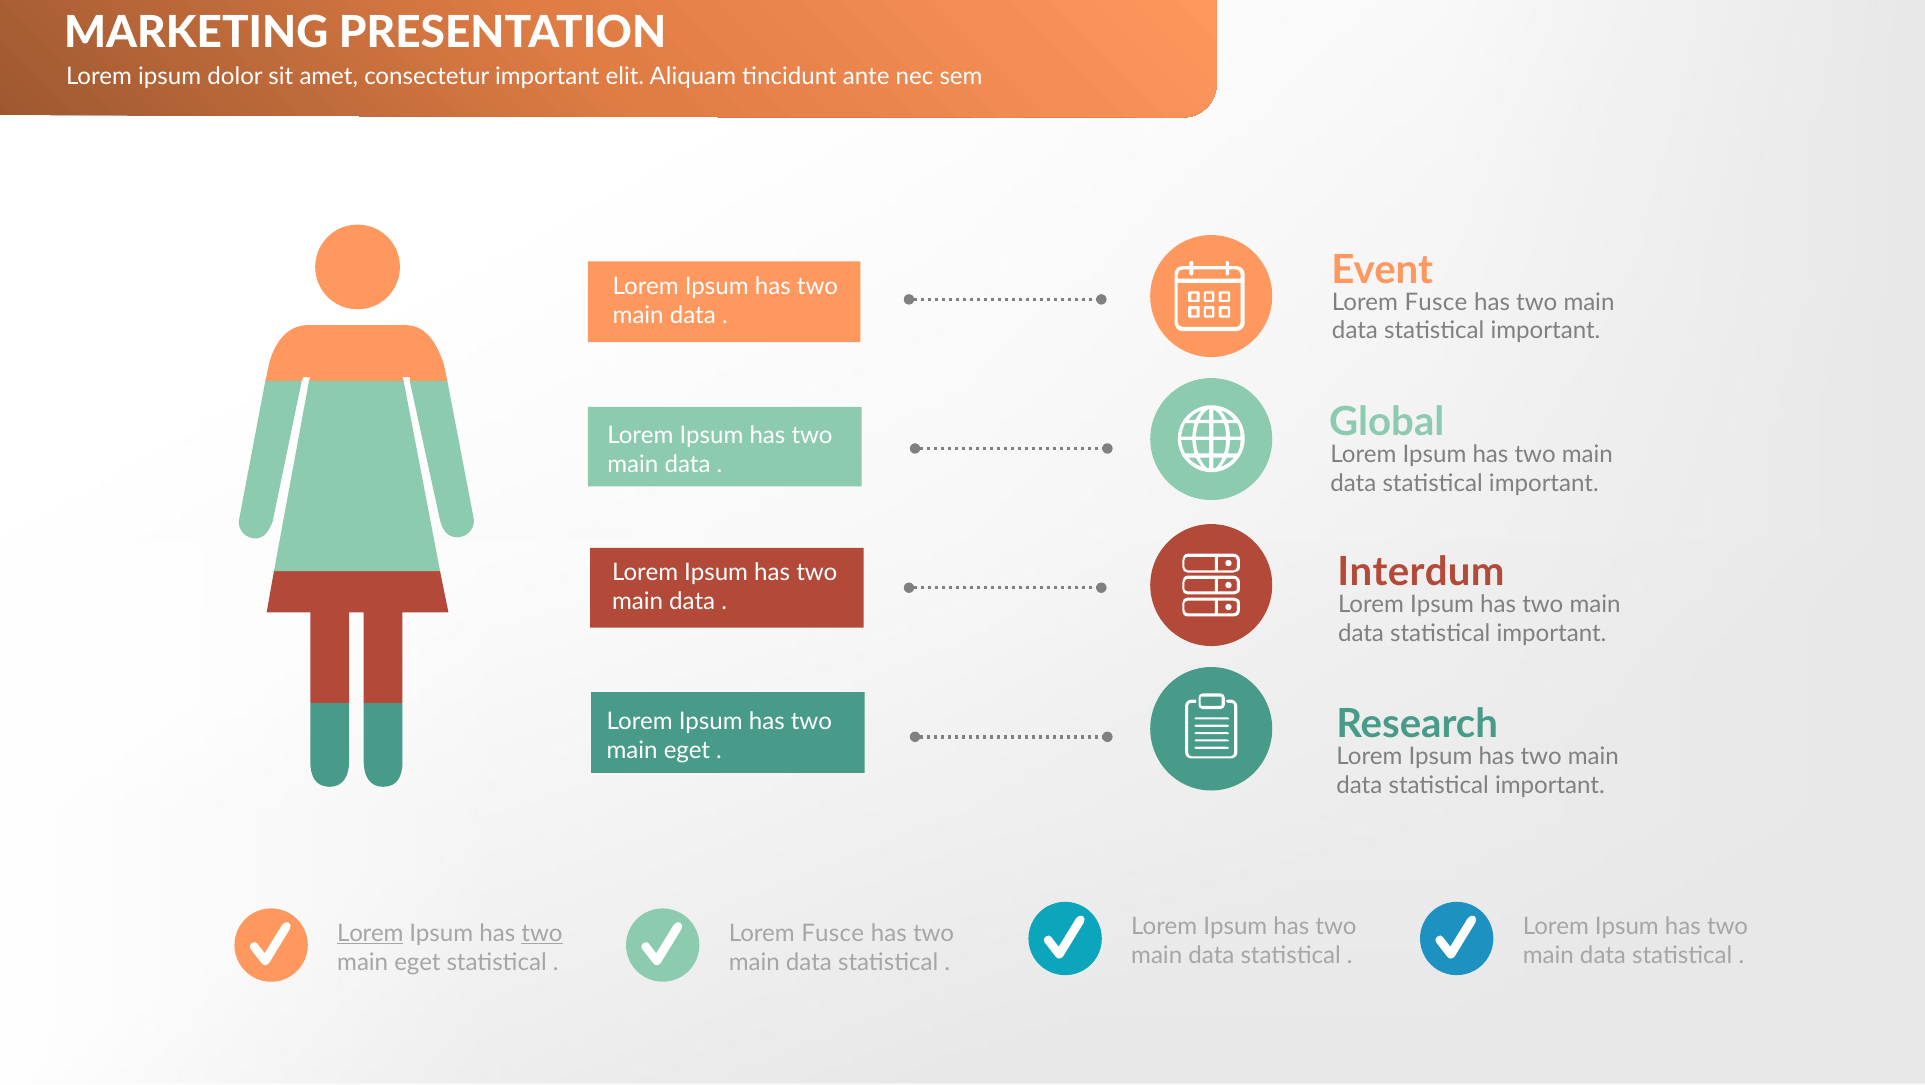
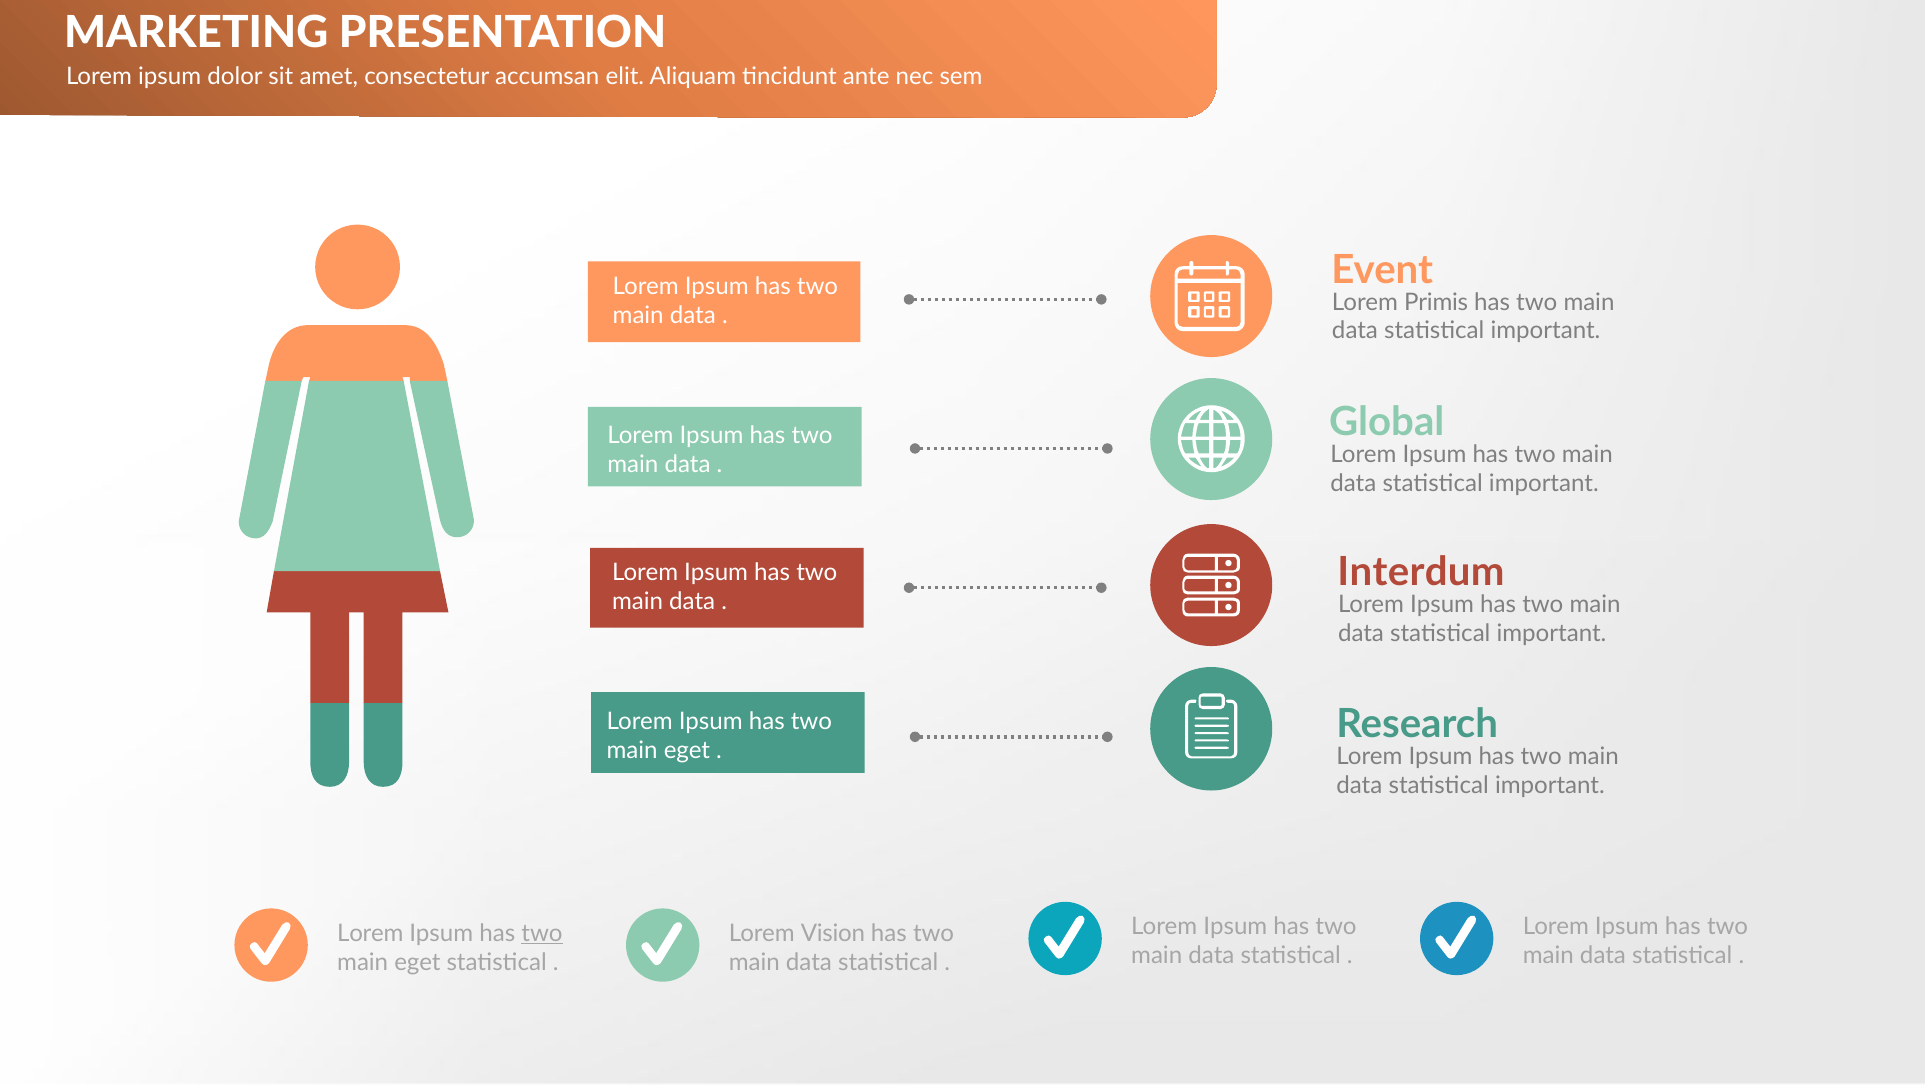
consectetur important: important -> accumsan
Fusce at (1436, 302): Fusce -> Primis
Lorem at (370, 934) underline: present -> none
Fusce at (833, 934): Fusce -> Vision
